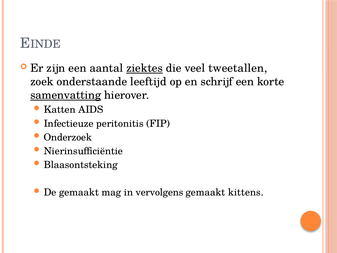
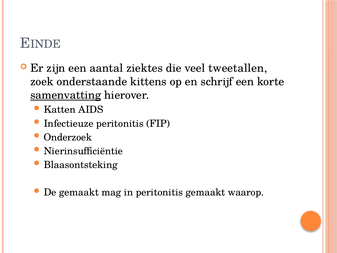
ziektes underline: present -> none
leeftijd: leeftijd -> kittens
in vervolgens: vervolgens -> peritonitis
kittens: kittens -> waarop
